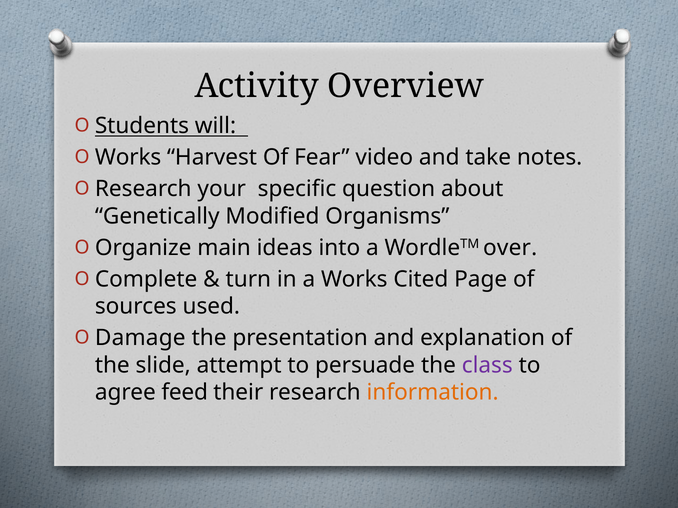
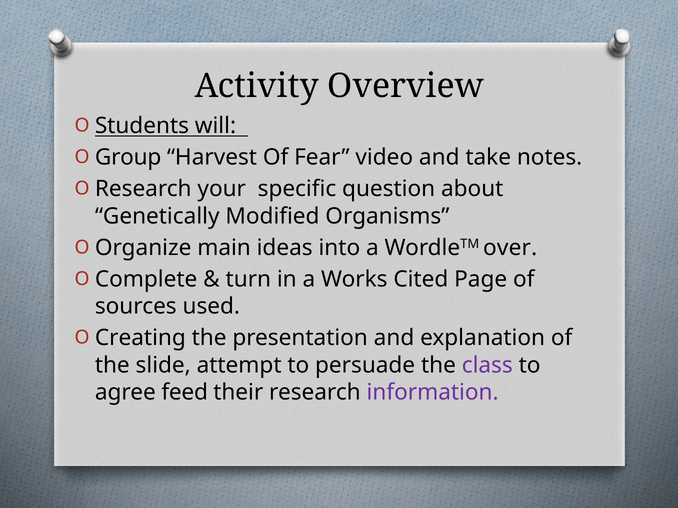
Works at (128, 158): Works -> Group
Damage: Damage -> Creating
information colour: orange -> purple
